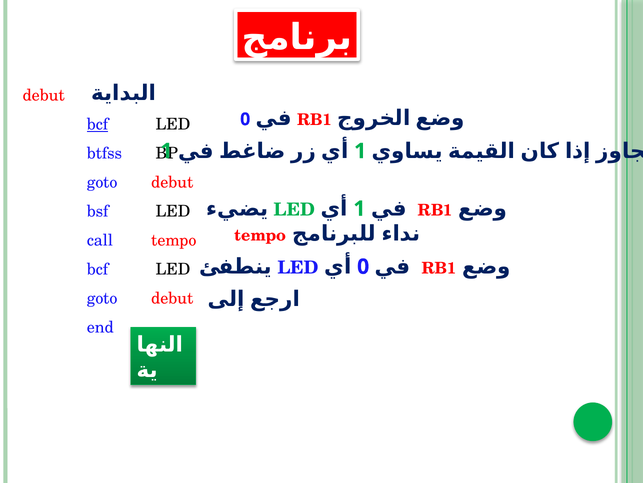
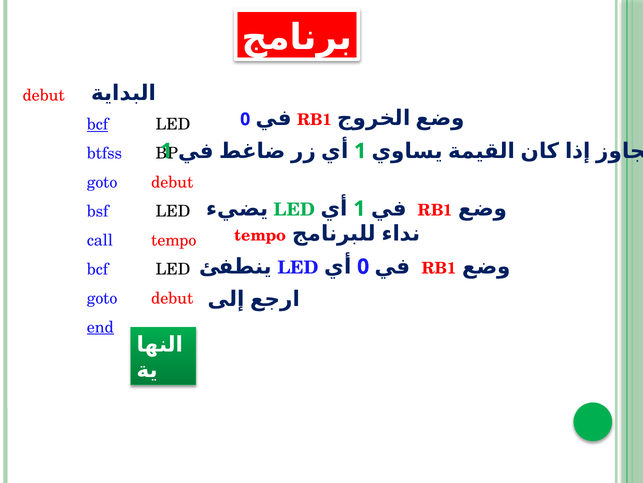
end underline: none -> present
